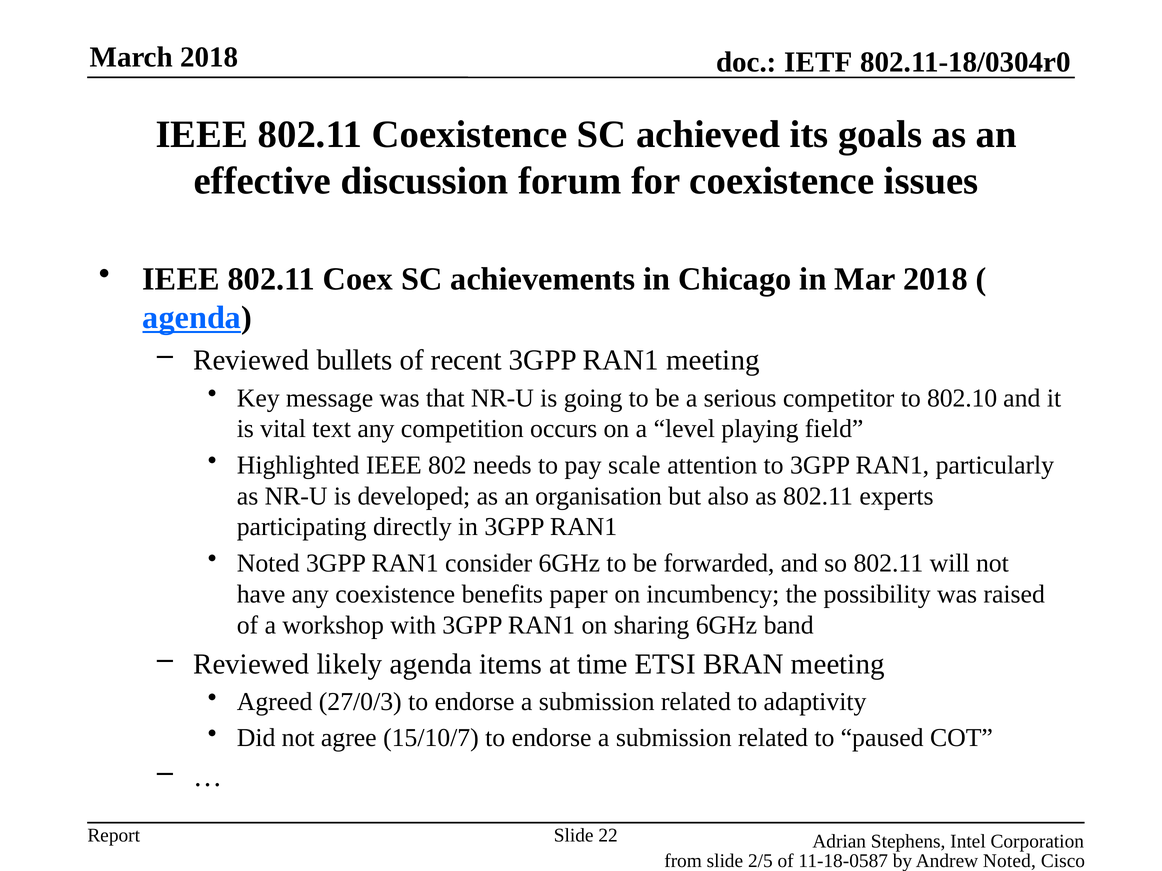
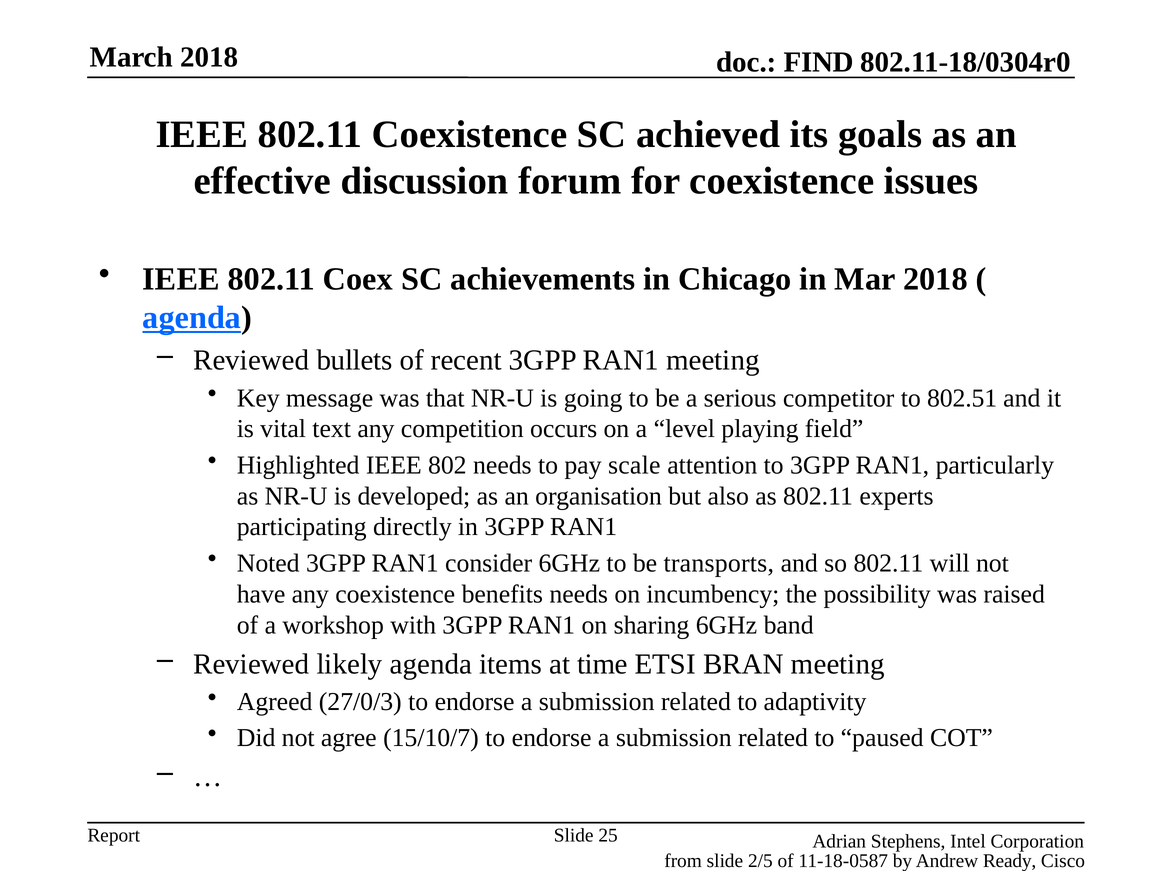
IETF: IETF -> FIND
802.10: 802.10 -> 802.51
forwarded: forwarded -> transports
benefits paper: paper -> needs
22: 22 -> 25
Andrew Noted: Noted -> Ready
